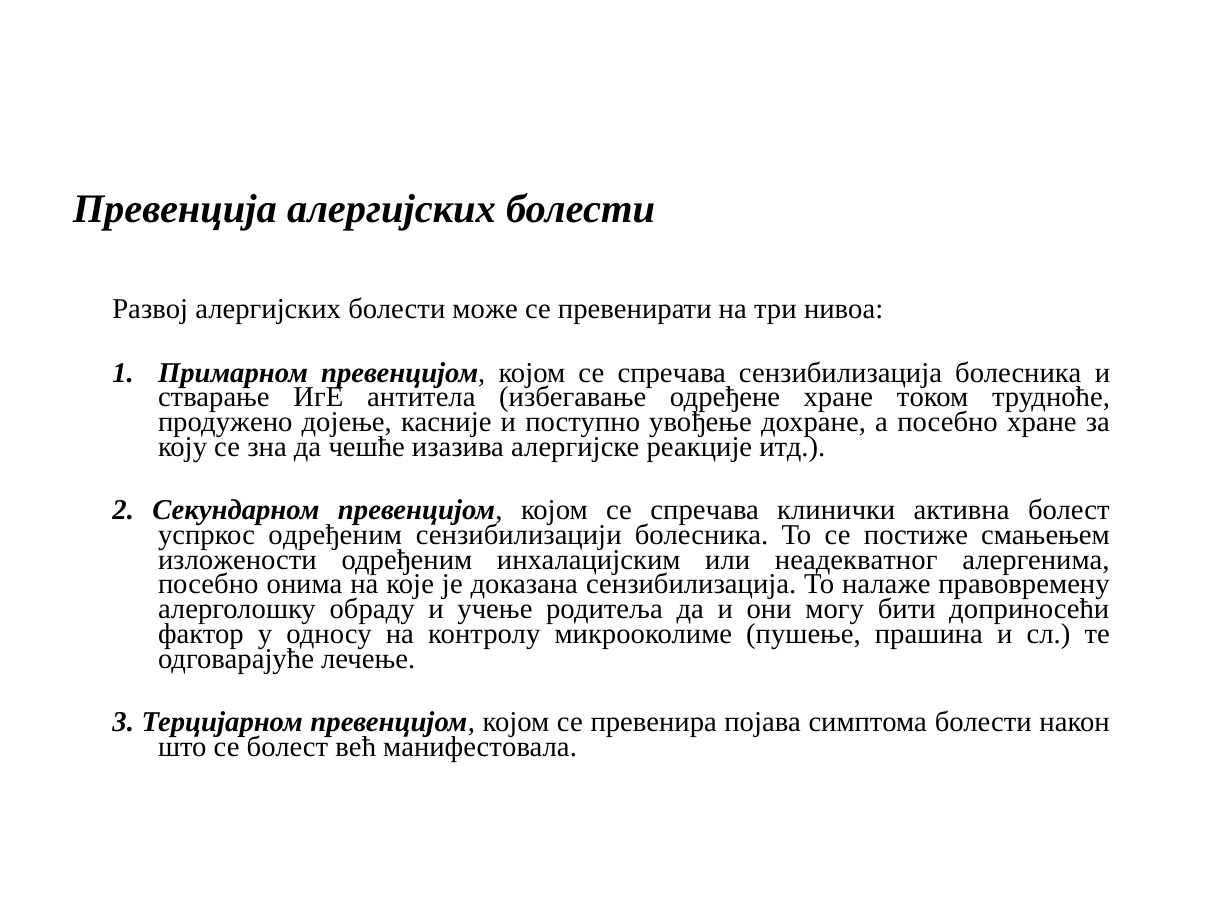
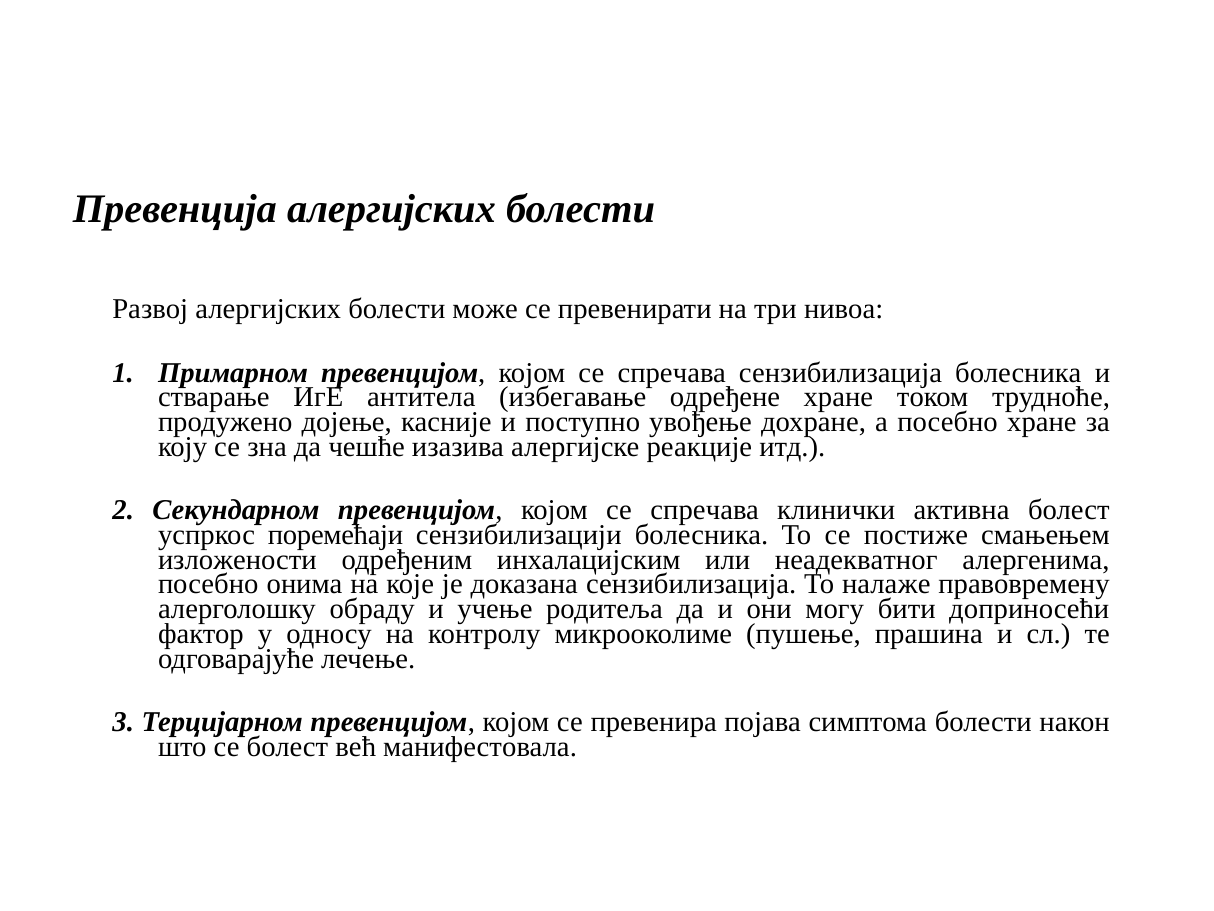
успркос одређеним: одређеним -> поремећаји
